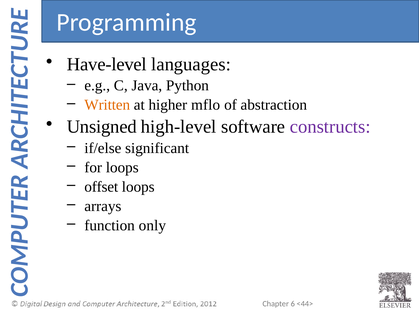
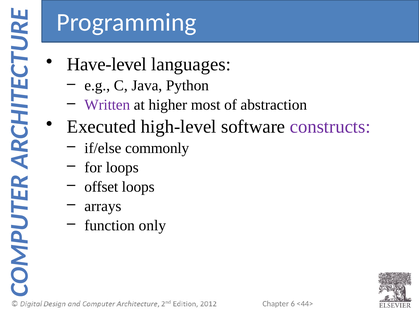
Written colour: orange -> purple
mflo: mflo -> most
Unsigned: Unsigned -> Executed
significant: significant -> commonly
